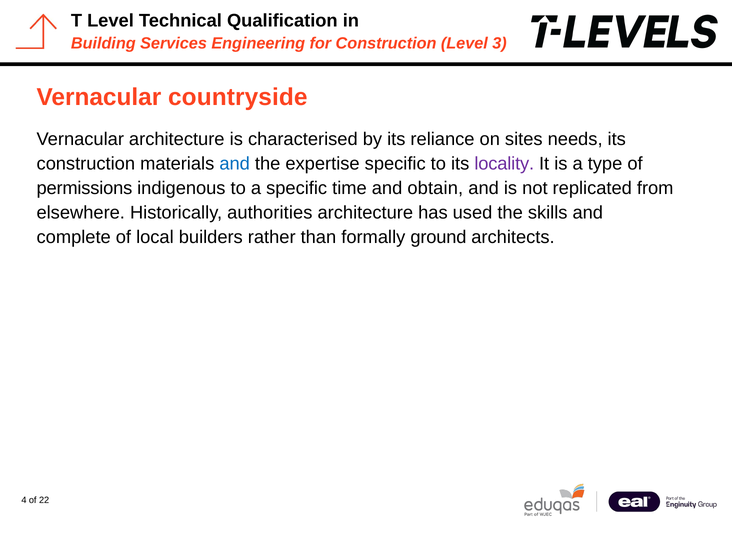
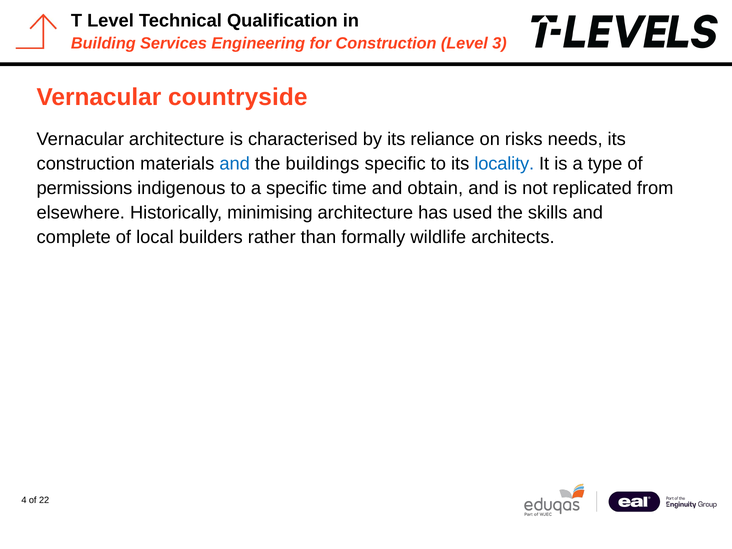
sites: sites -> risks
expertise: expertise -> buildings
locality colour: purple -> blue
authorities: authorities -> minimising
ground: ground -> wildlife
